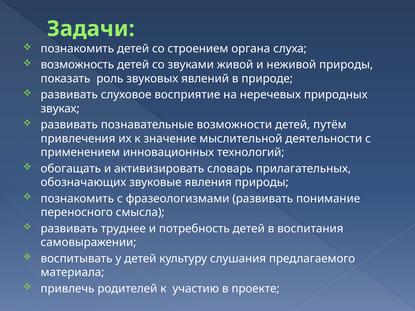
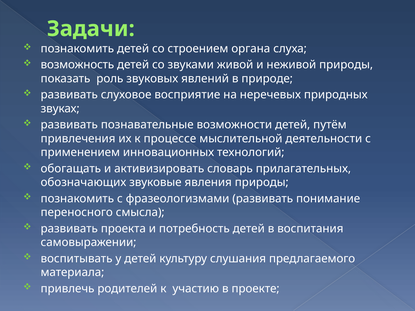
значение: значение -> процессе
труднее: труднее -> проекта
